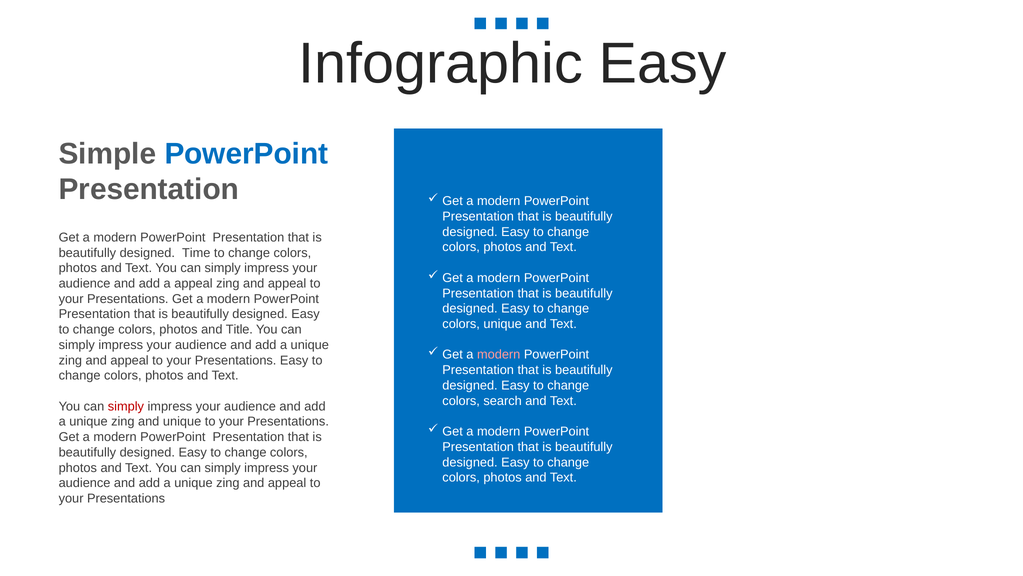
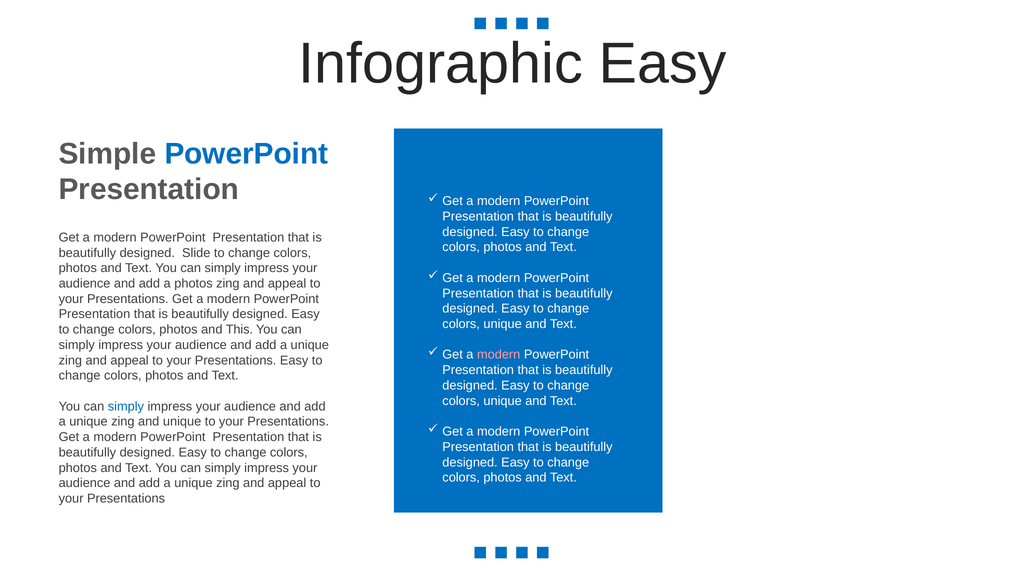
Time: Time -> Slide
a appeal: appeal -> photos
Title: Title -> This
search at (503, 400): search -> unique
simply at (126, 406) colour: red -> blue
